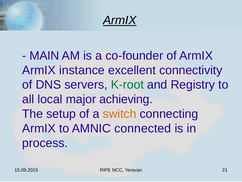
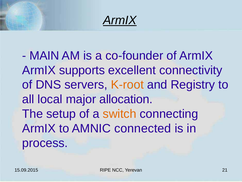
instance: instance -> supports
K-root colour: green -> orange
achieving: achieving -> allocation
